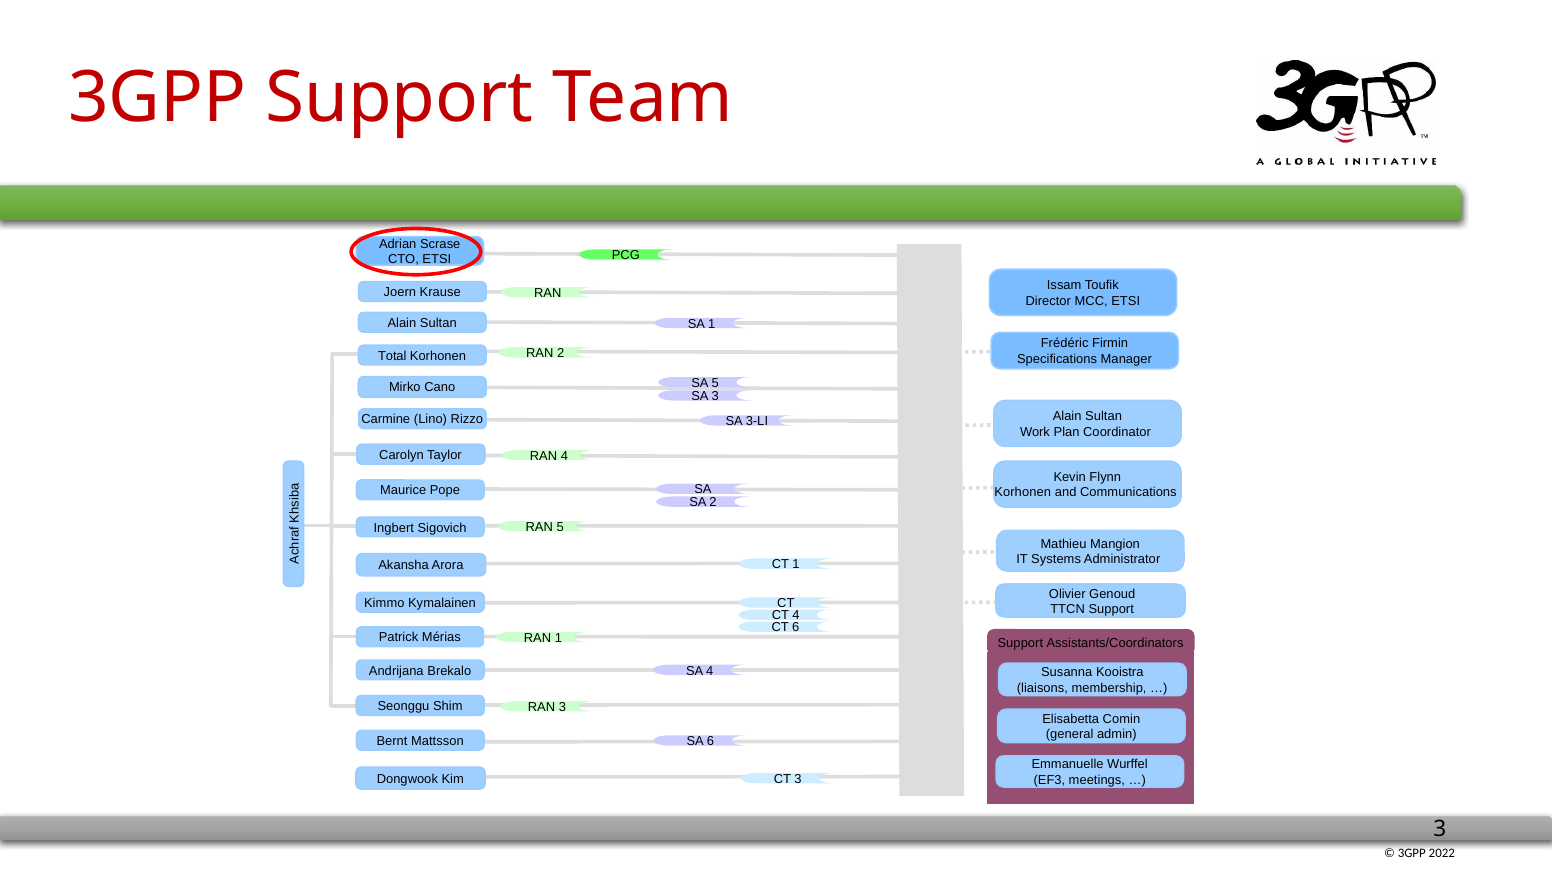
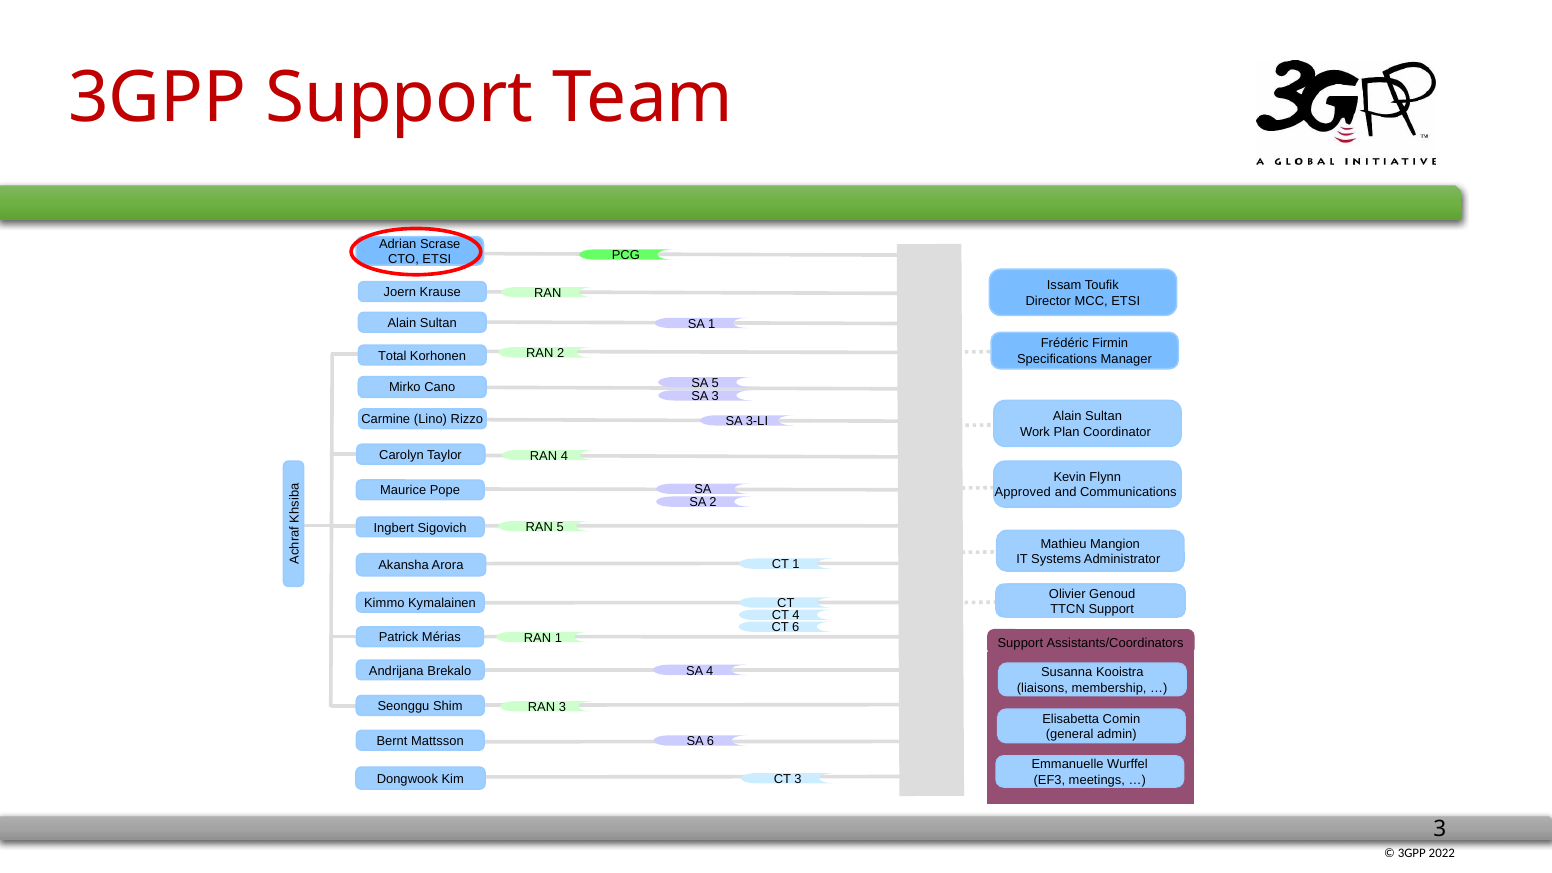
Korhonen at (1023, 493): Korhonen -> Approved
